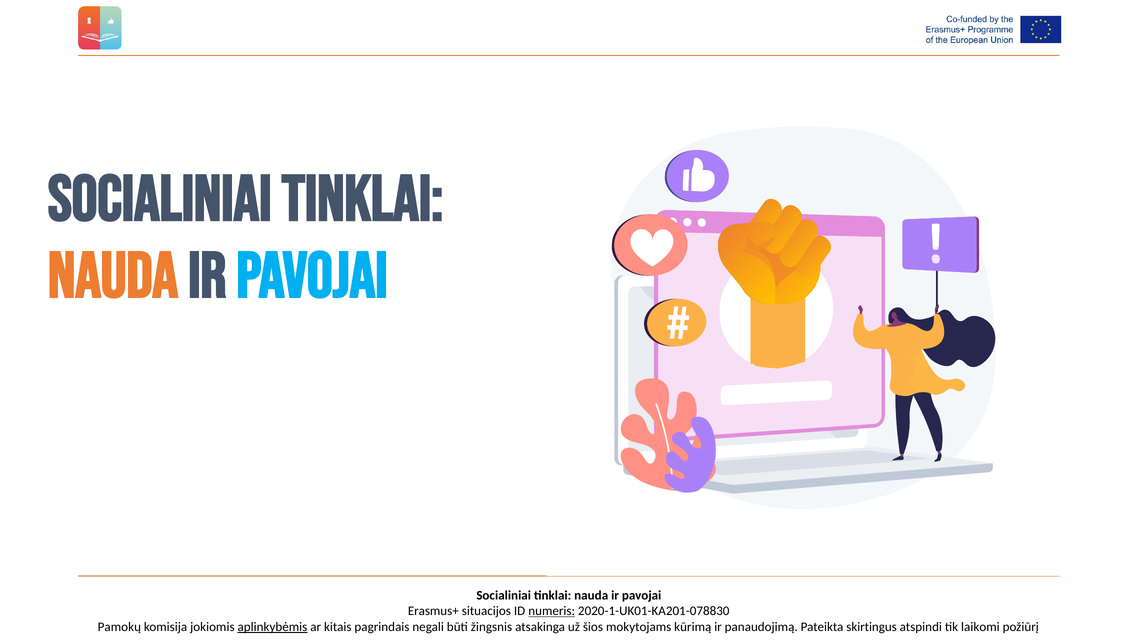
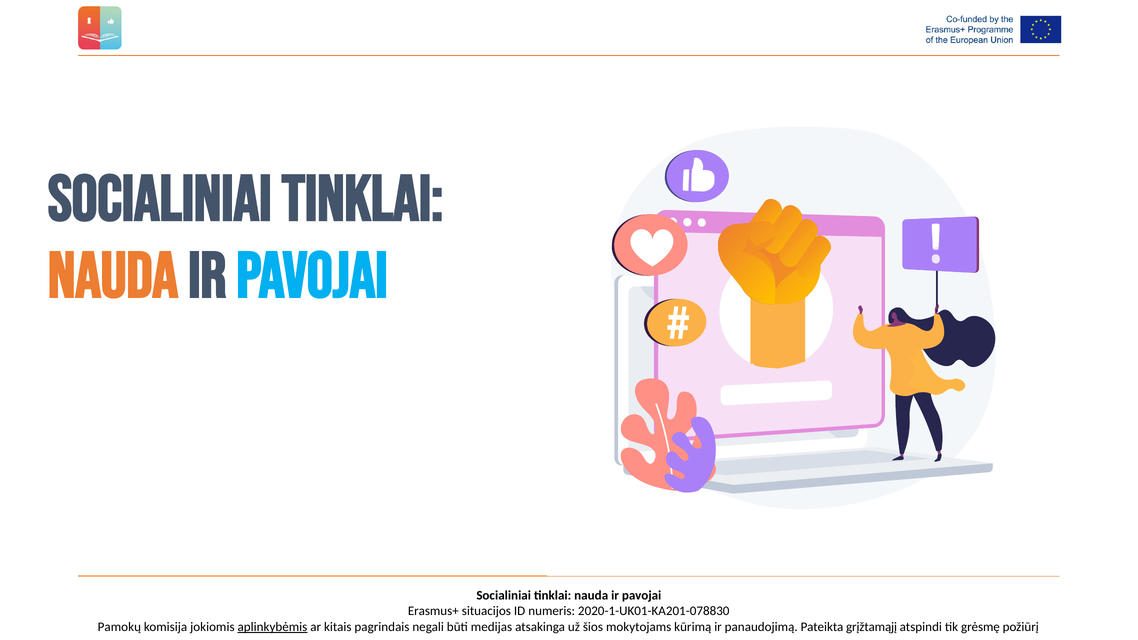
numeris underline: present -> none
žingsnis: žingsnis -> medijas
skirtingus: skirtingus -> grįžtamąjį
laikomi: laikomi -> grėsmę
